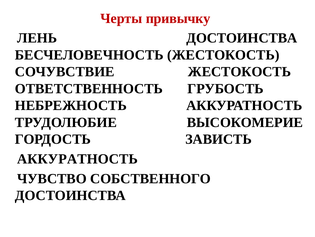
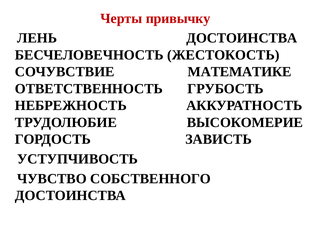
СОЧУВСТВИЕ ЖЕСТОКОСТЬ: ЖЕСТОКОСТЬ -> МАТЕМАТИКЕ
АККУРАТНОСТЬ at (77, 158): АККУРАТНОСТЬ -> УСТУПЧИВОСТЬ
